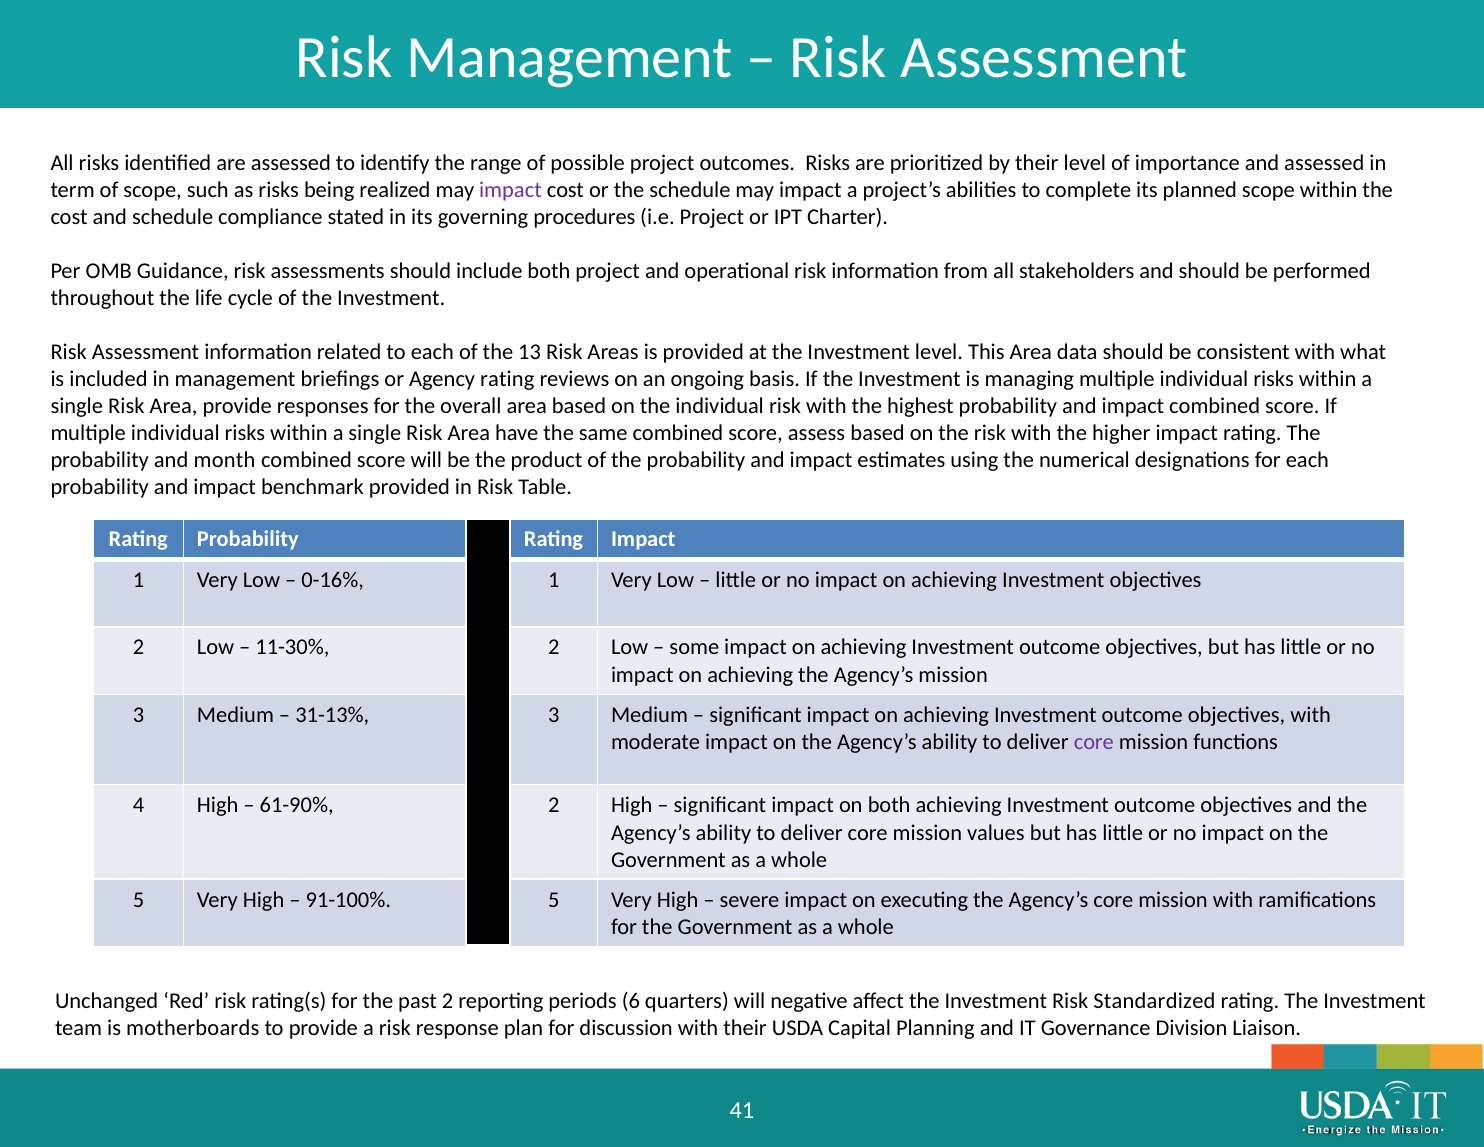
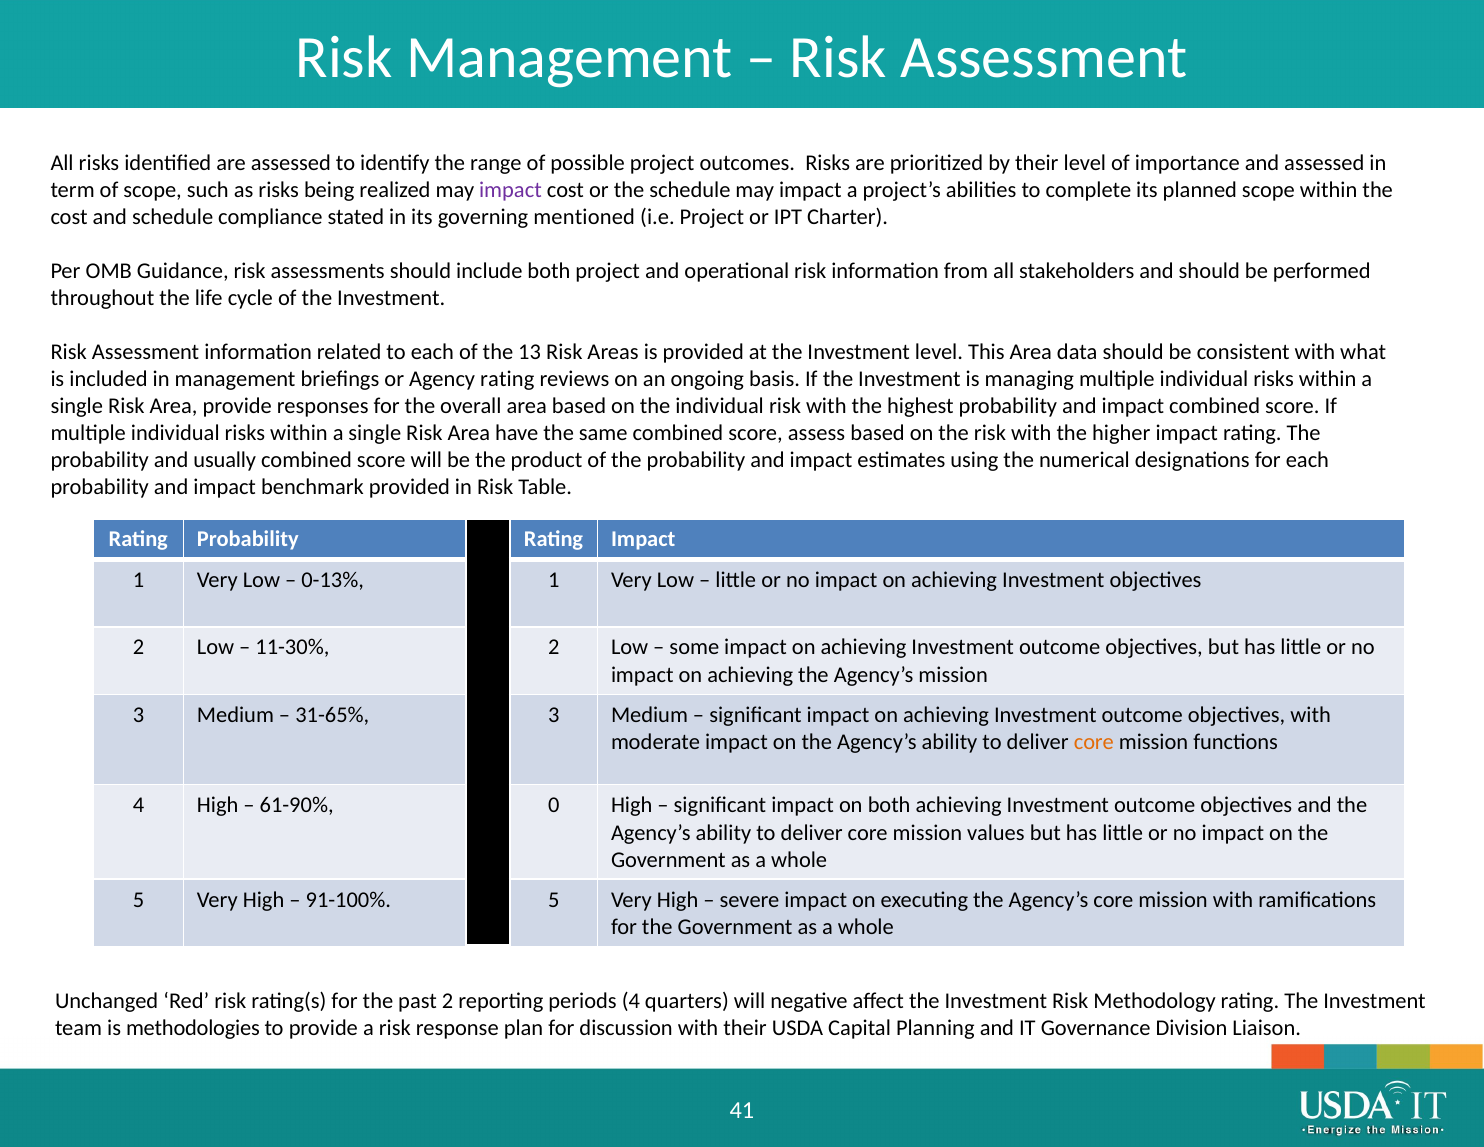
procedures: procedures -> mentioned
month: month -> usually
0-16%: 0-16% -> 0-13%
31-13%: 31-13% -> 31-65%
core at (1094, 742) colour: purple -> orange
61-90% 2: 2 -> 0
periods 6: 6 -> 4
Standardized: Standardized -> Methodology
motherboards: motherboards -> methodologies
